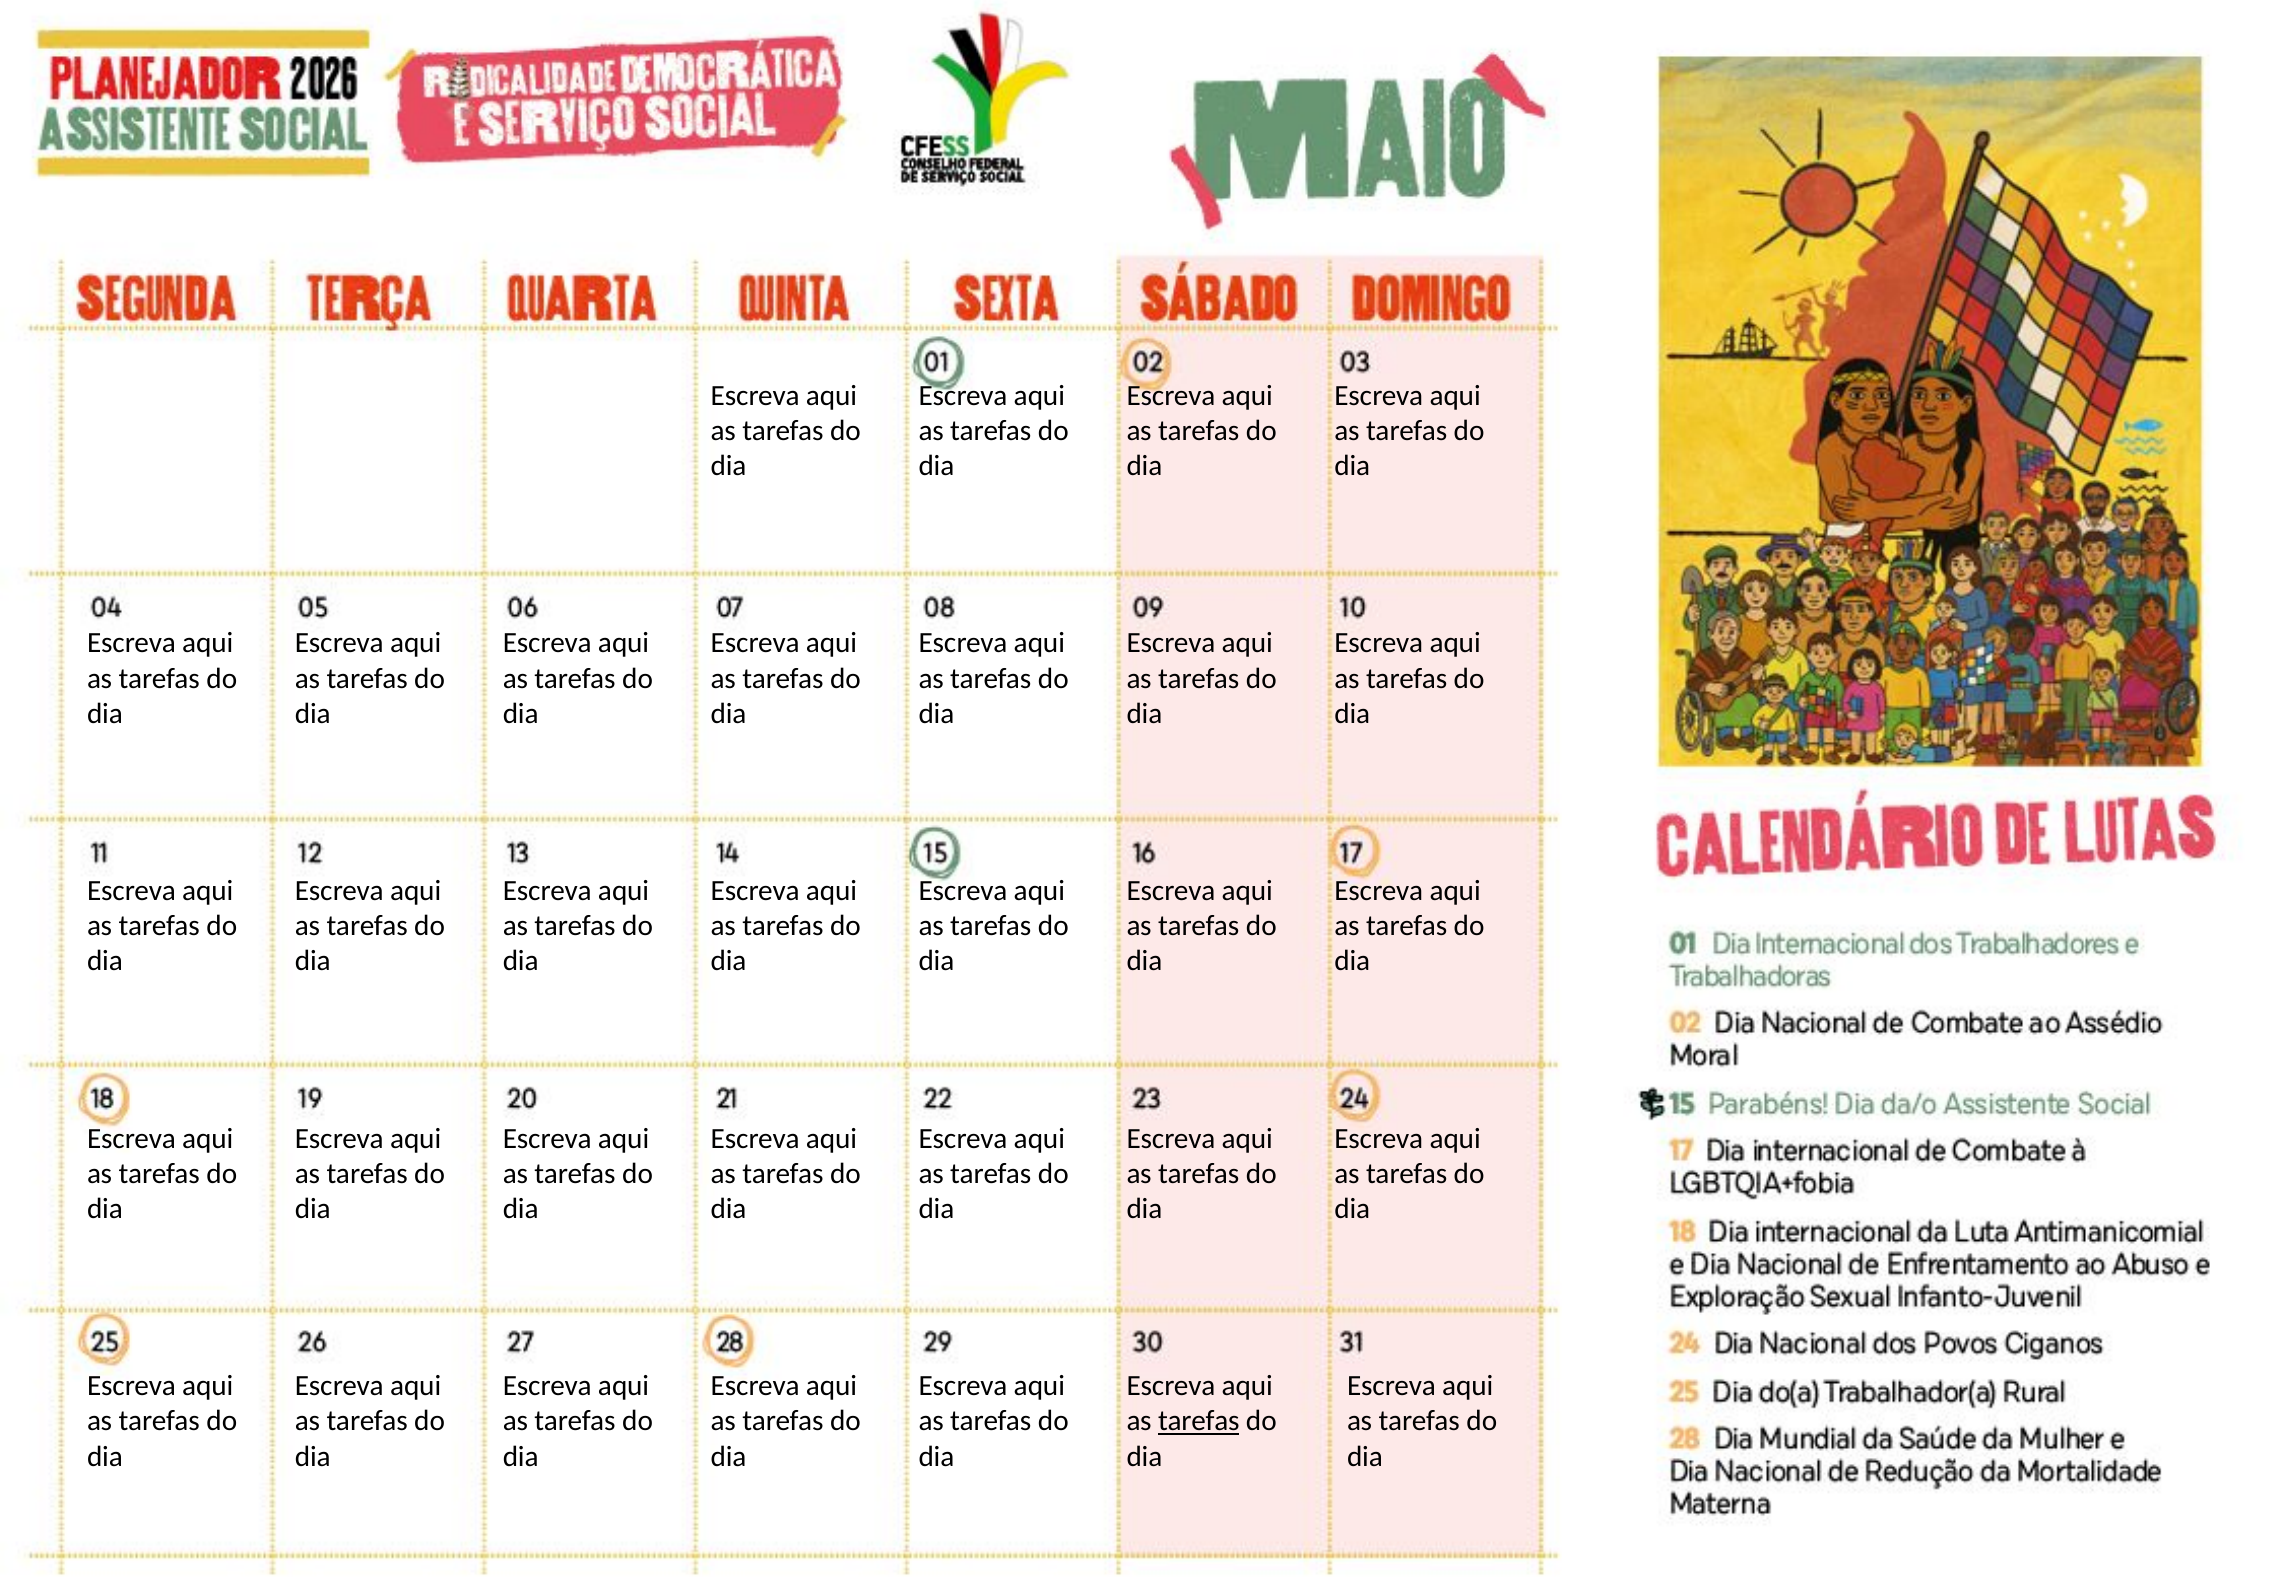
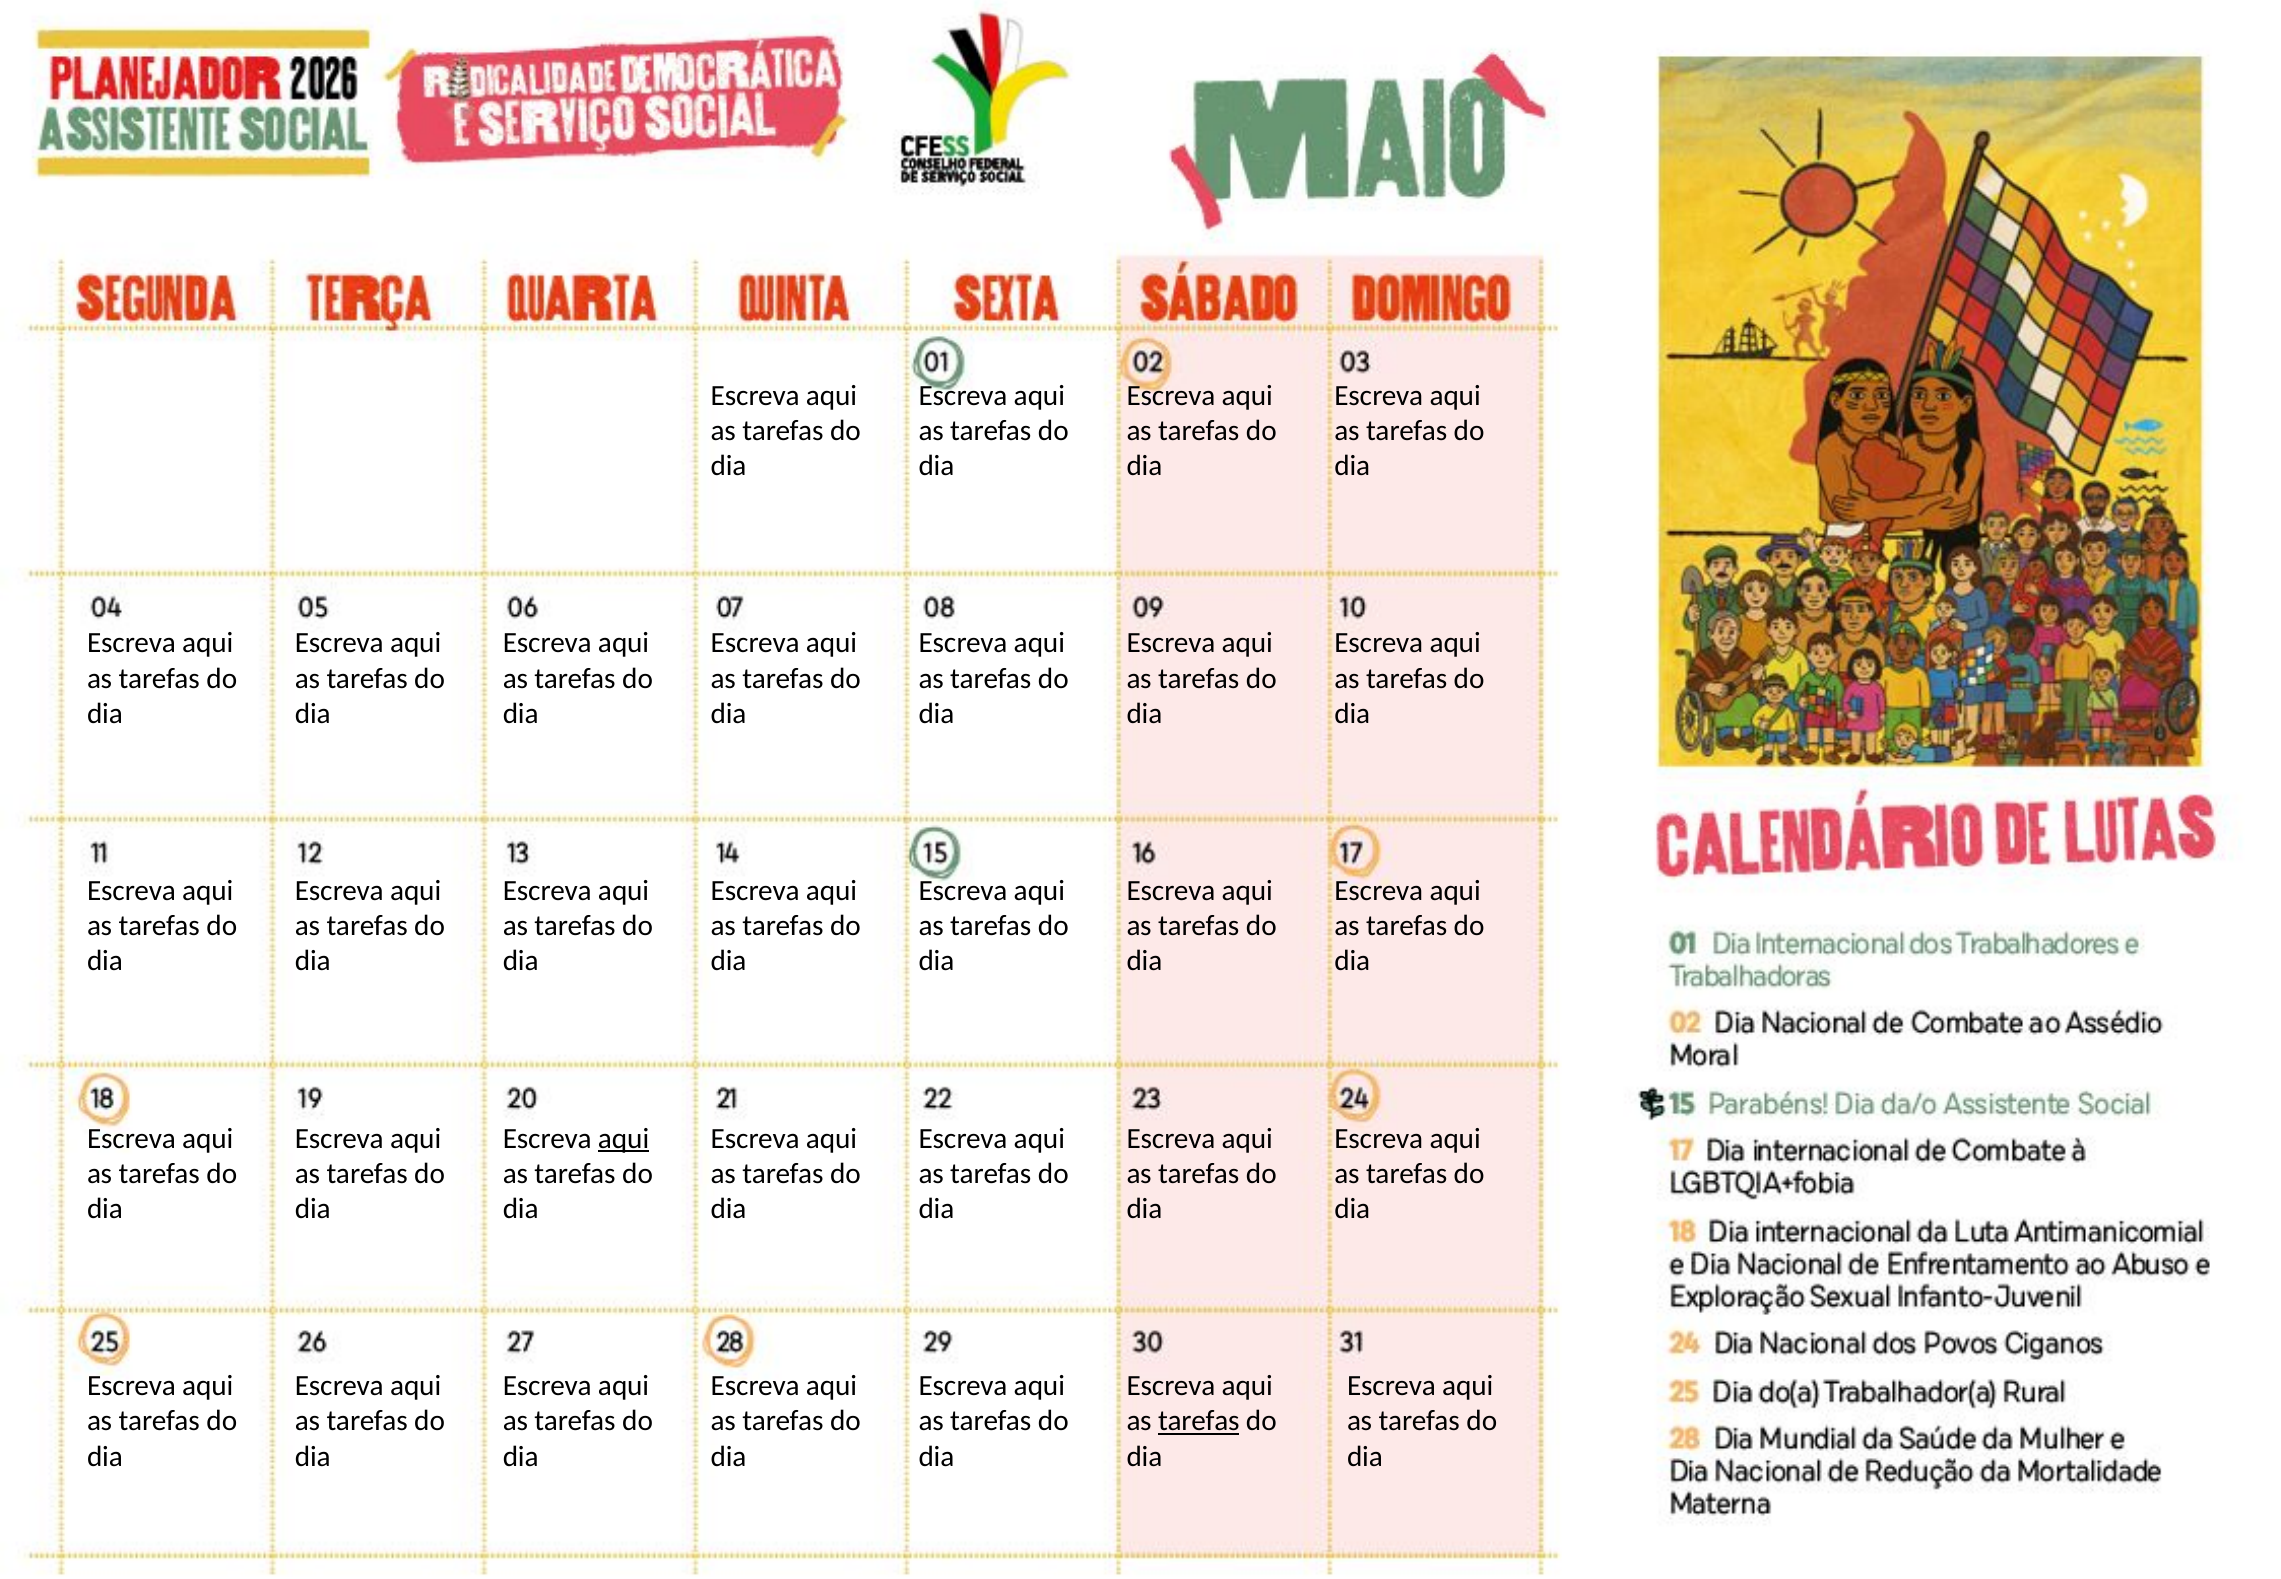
aqui at (624, 1139) underline: none -> present
